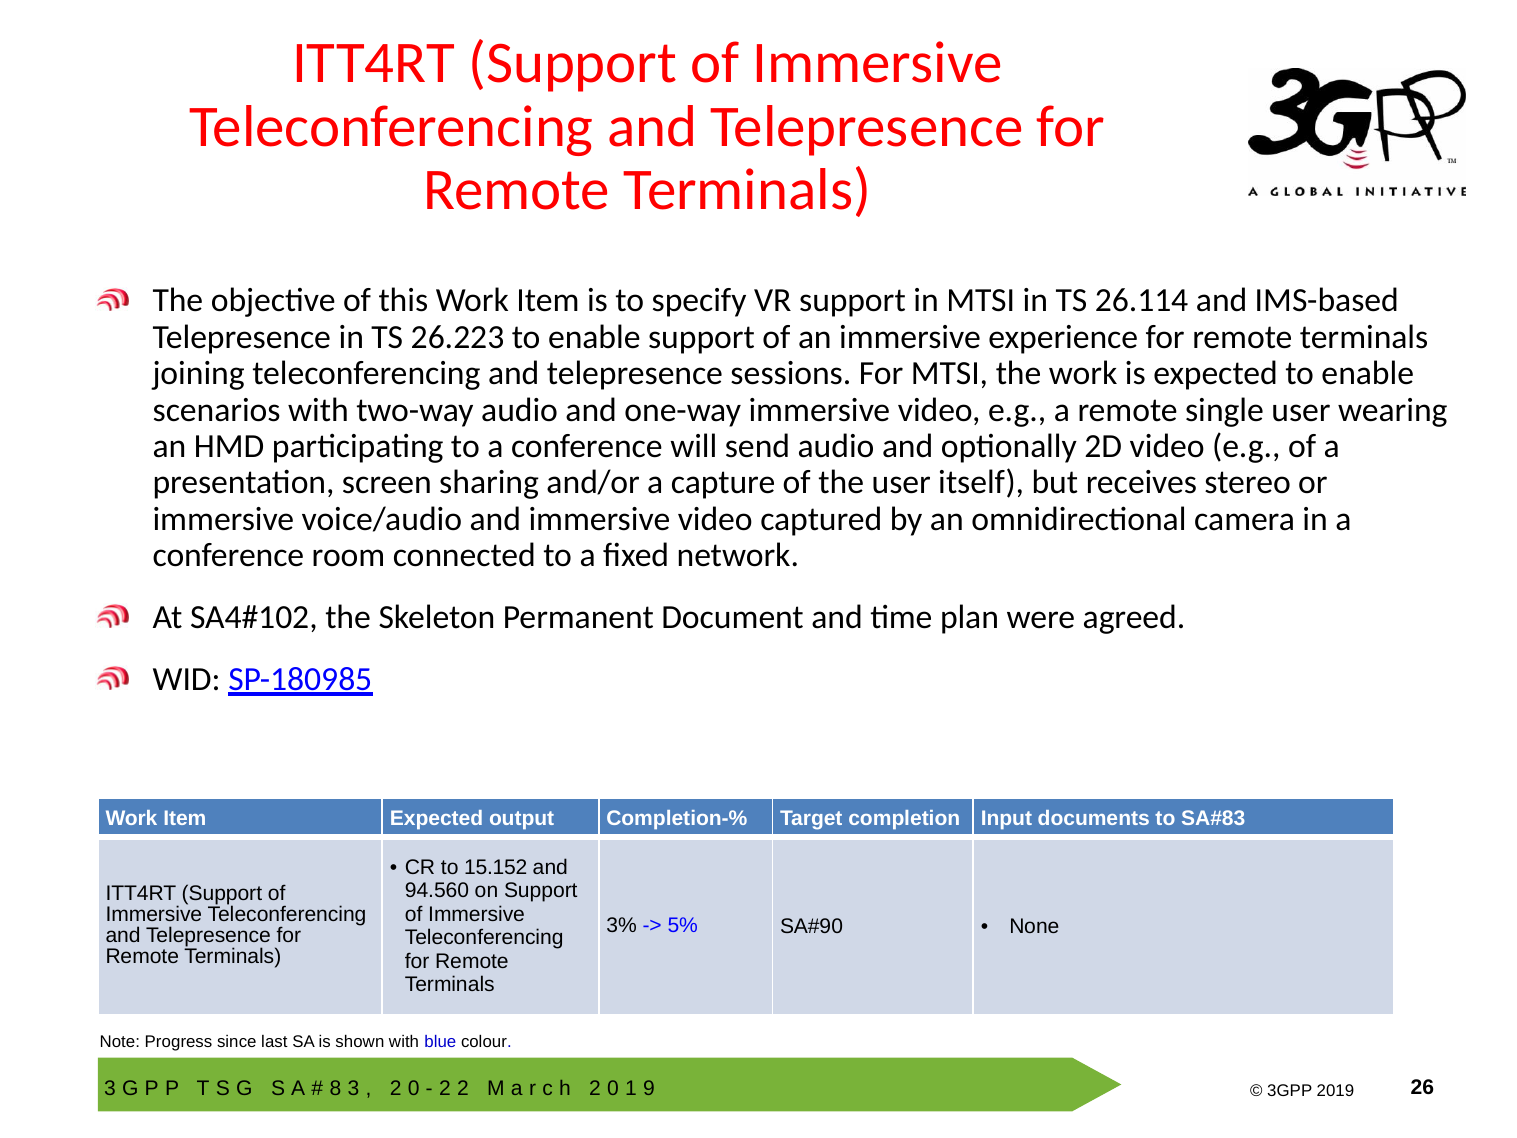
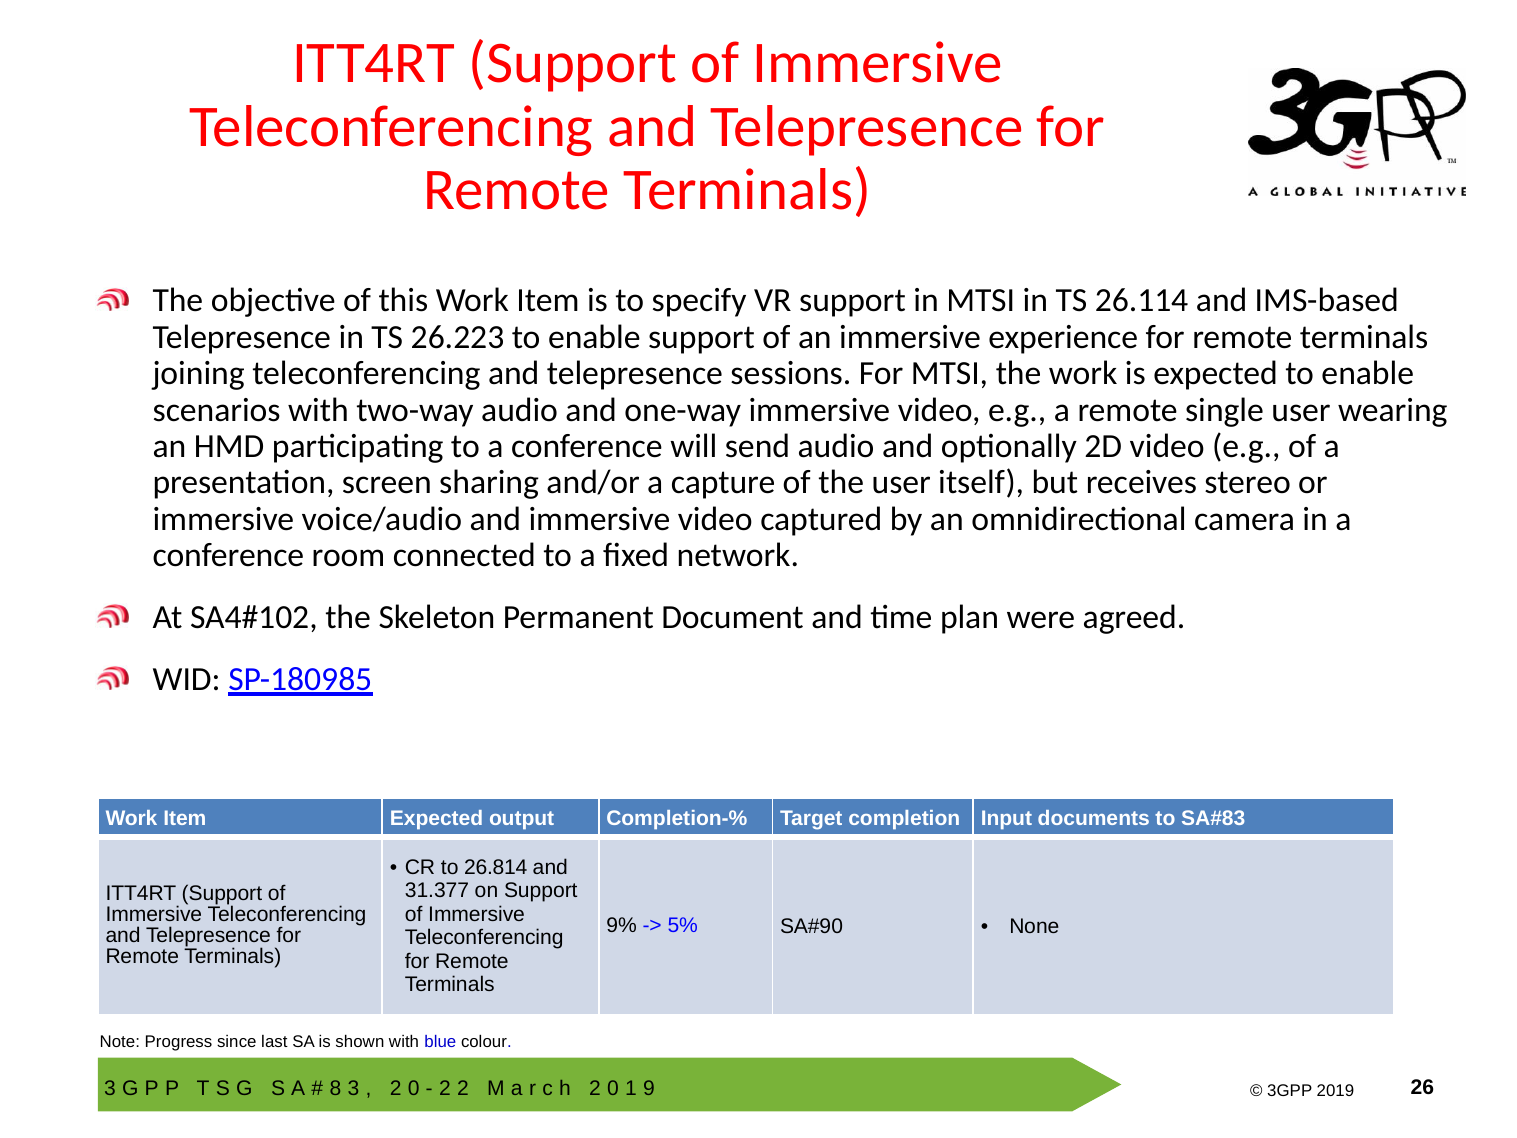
15.152: 15.152 -> 26.814
94.560: 94.560 -> 31.377
3%: 3% -> 9%
